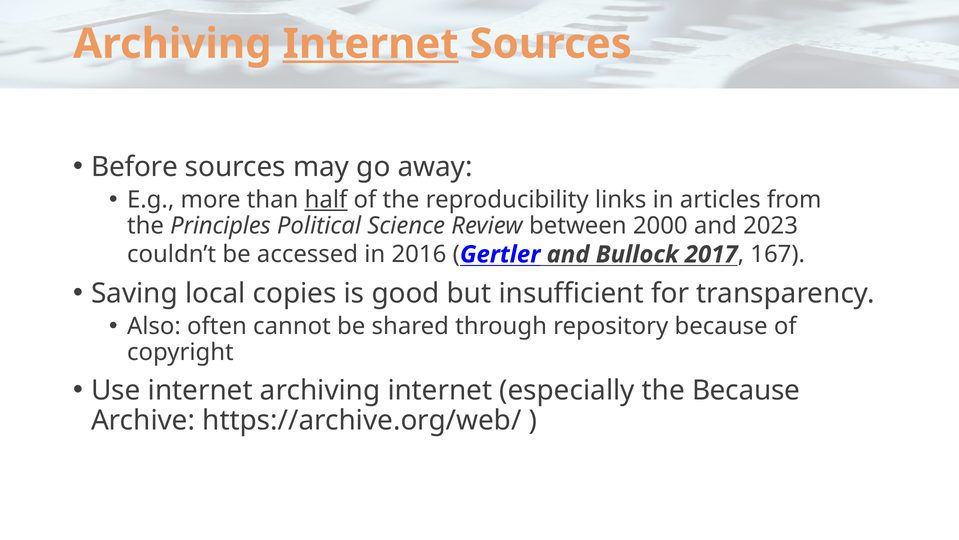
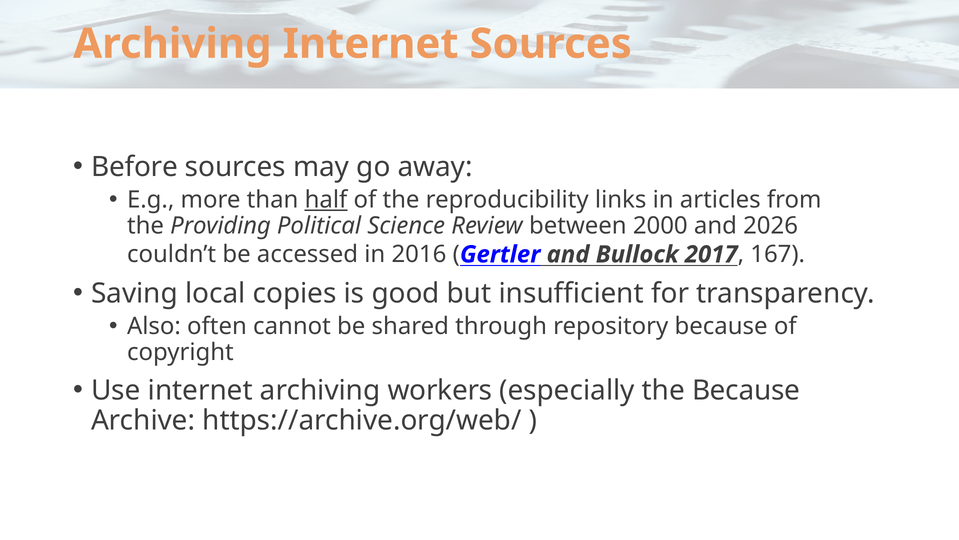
Internet at (371, 44) underline: present -> none
Principles: Principles -> Providing
2023: 2023 -> 2026
internet archiving internet: internet -> workers
